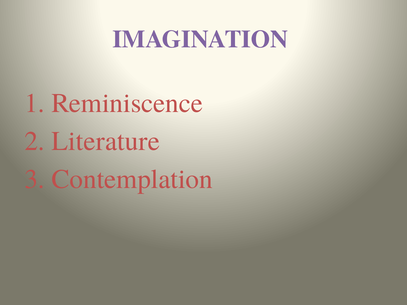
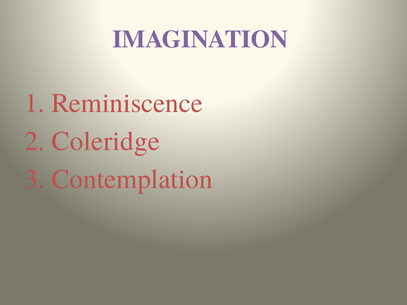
Literature: Literature -> Coleridge
